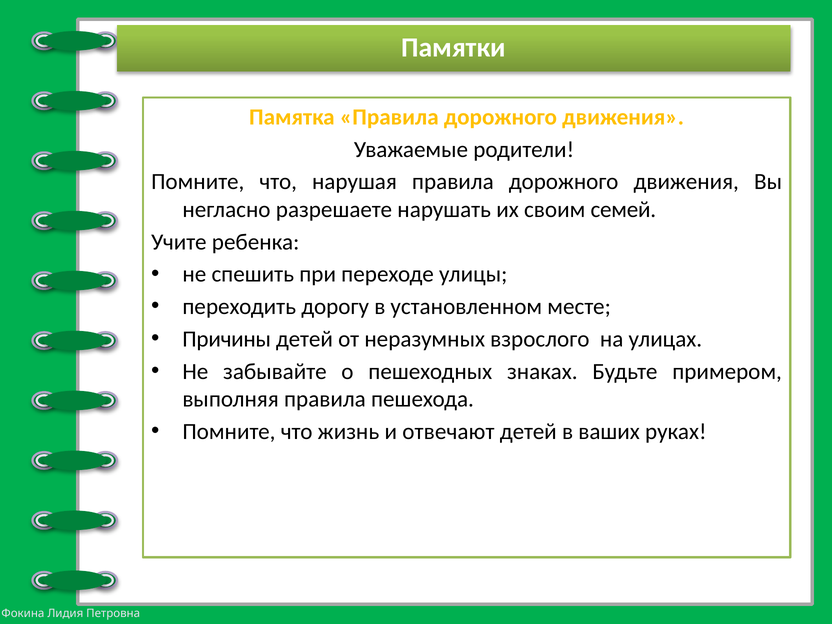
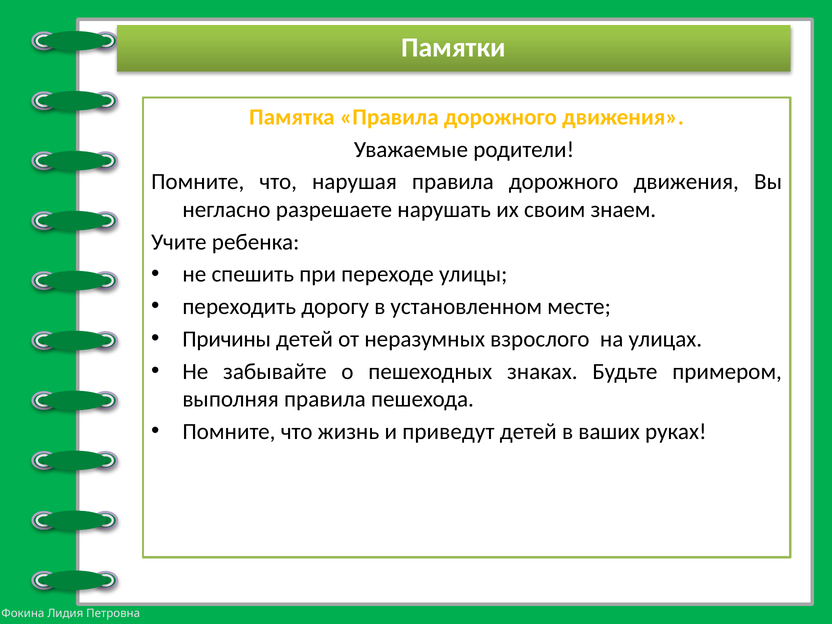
семей: семей -> знаем
отвечают: отвечают -> приведут
